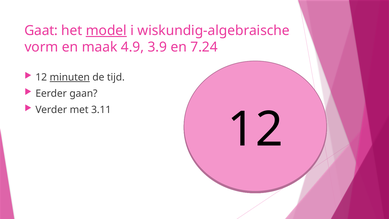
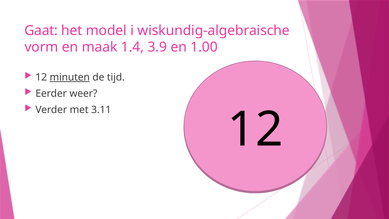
model underline: present -> none
4.9: 4.9 -> 1.4
7.24: 7.24 -> 1.00
gaan: gaan -> weer
